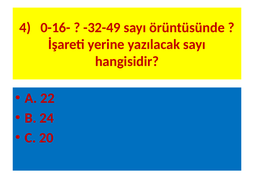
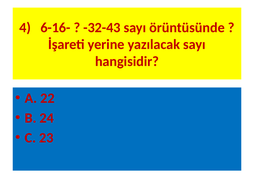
0-16-: 0-16- -> 6-16-
-32-49: -32-49 -> -32-43
20: 20 -> 23
